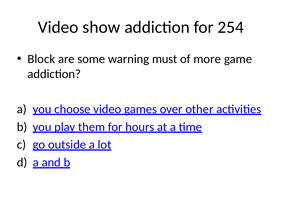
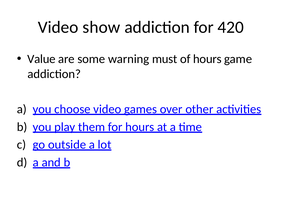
254: 254 -> 420
Block: Block -> Value
of more: more -> hours
